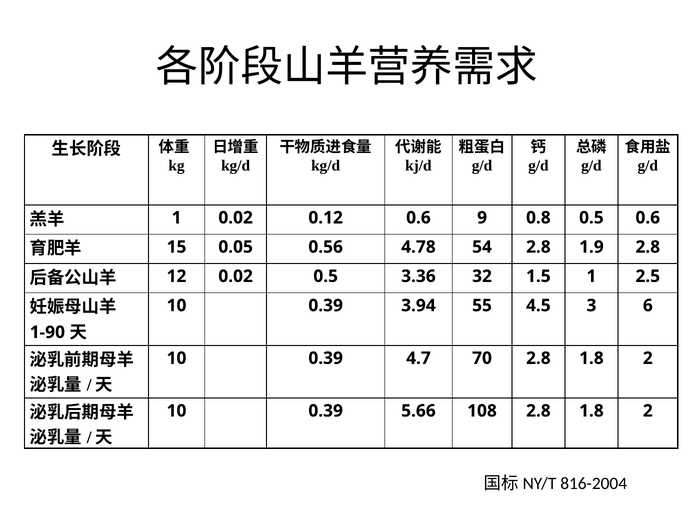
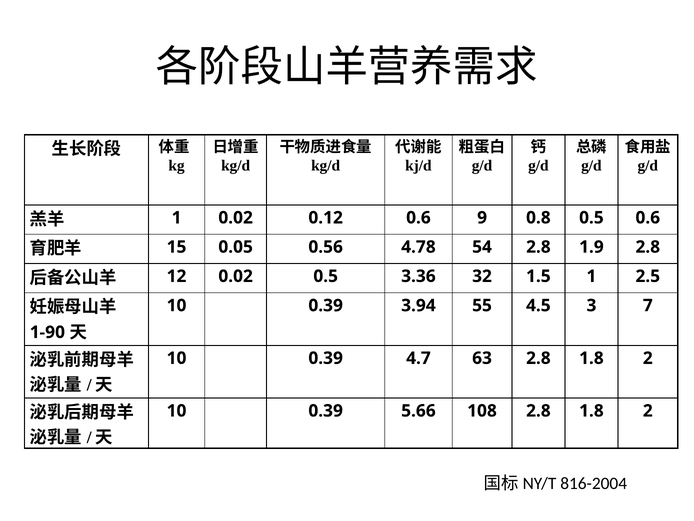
6: 6 -> 7
70: 70 -> 63
